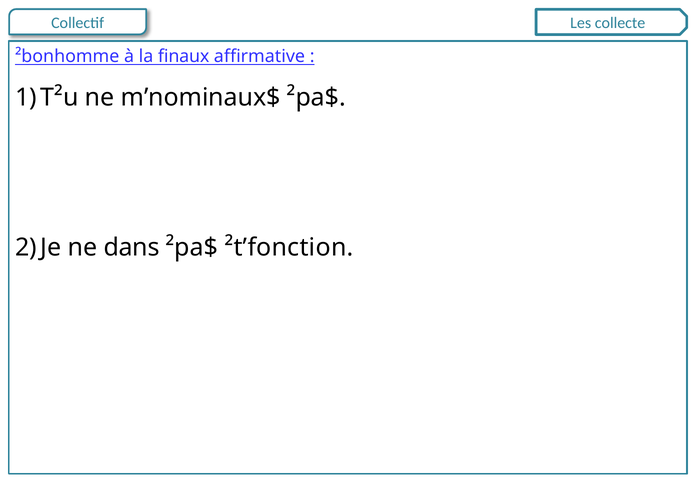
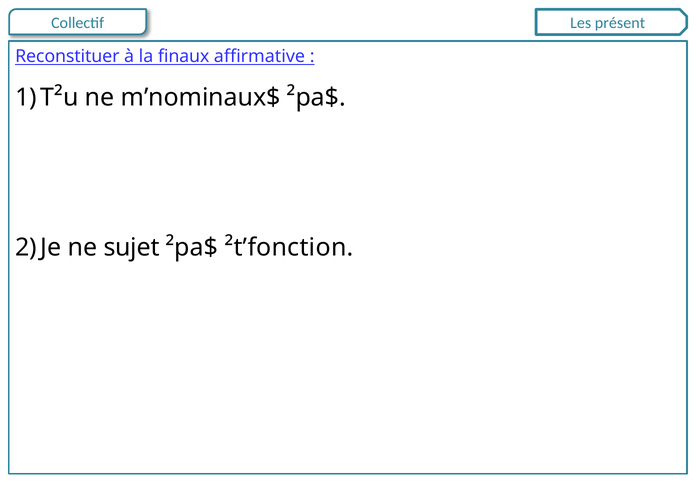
collecte: collecte -> présent
²bonhomme: ²bonhomme -> Reconstituer
dans: dans -> sujet
